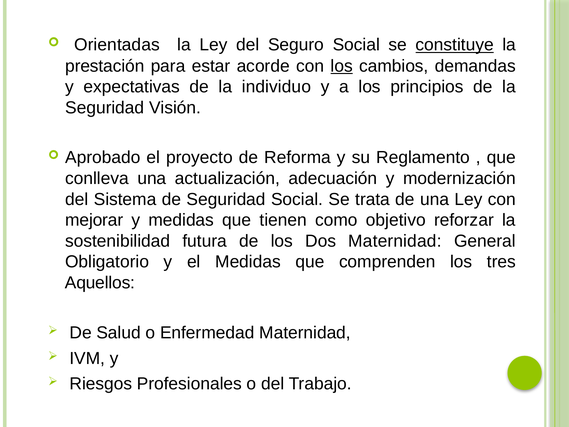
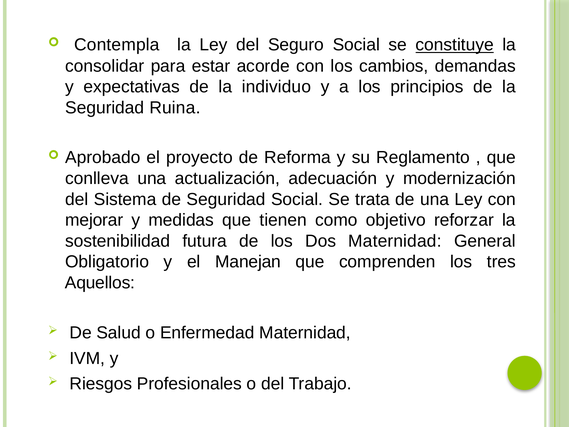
Orientadas: Orientadas -> Contempla
prestación: prestación -> consolidar
los at (342, 66) underline: present -> none
Visión: Visión -> Ruina
el Medidas: Medidas -> Manejan
